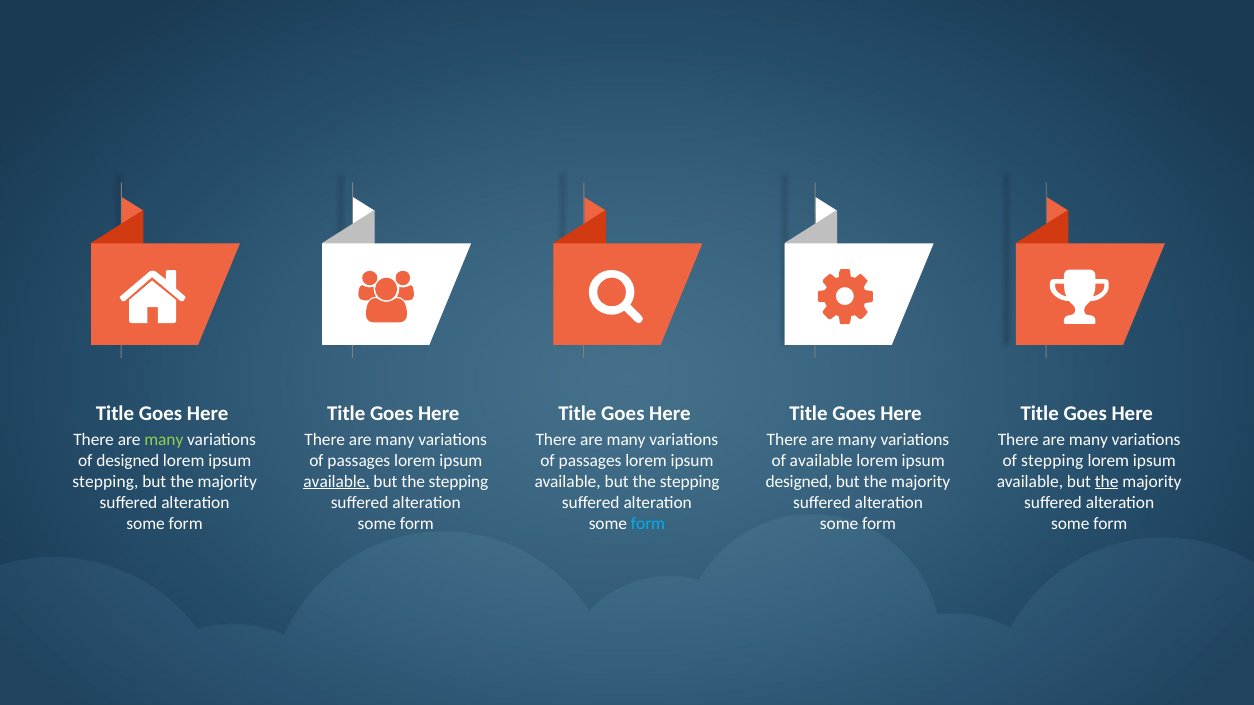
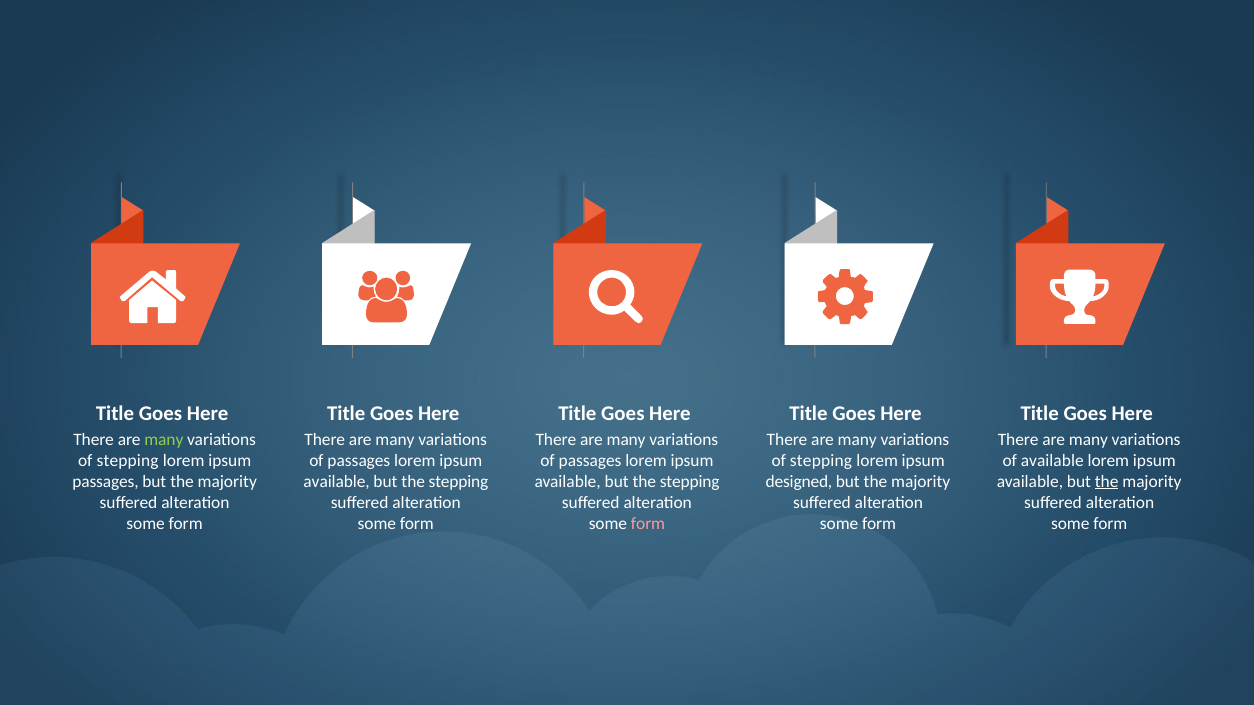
designed at (128, 461): designed -> stepping
available at (821, 461): available -> stepping
of stepping: stepping -> available
stepping at (105, 482): stepping -> passages
available at (337, 482) underline: present -> none
form at (648, 524) colour: light blue -> pink
